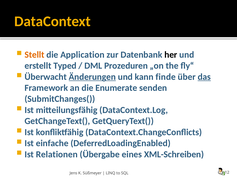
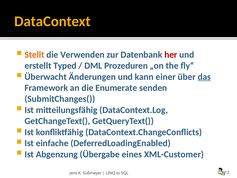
Application: Application -> Verwenden
her colour: black -> red
Änderungen underline: present -> none
finde: finde -> einer
Relationen: Relationen -> Abgenzung
XML-Schreiben: XML-Schreiben -> XML-Customer
